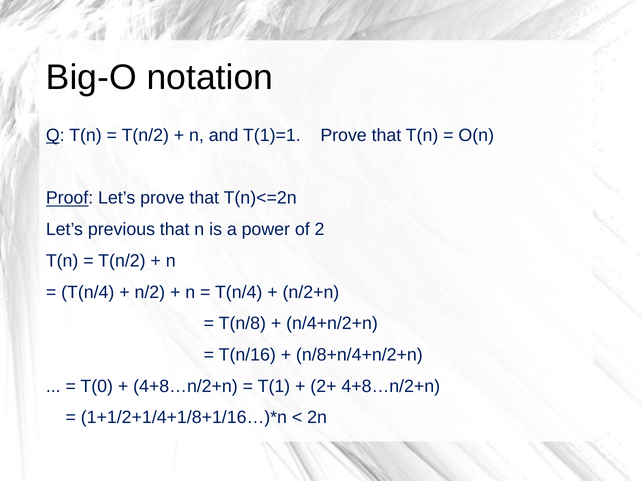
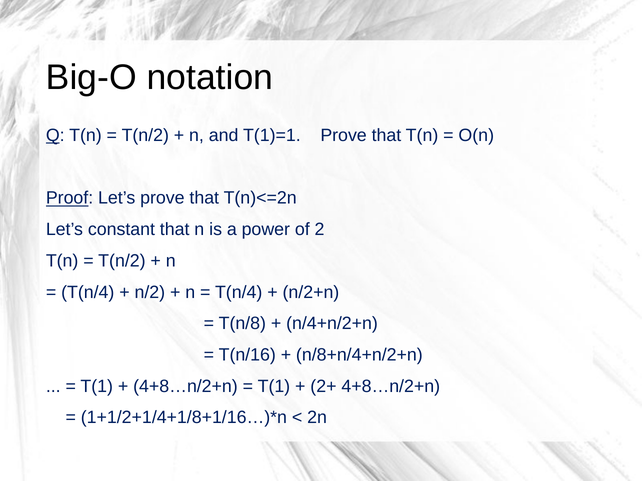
previous: previous -> constant
T(0 at (97, 387): T(0 -> T(1
